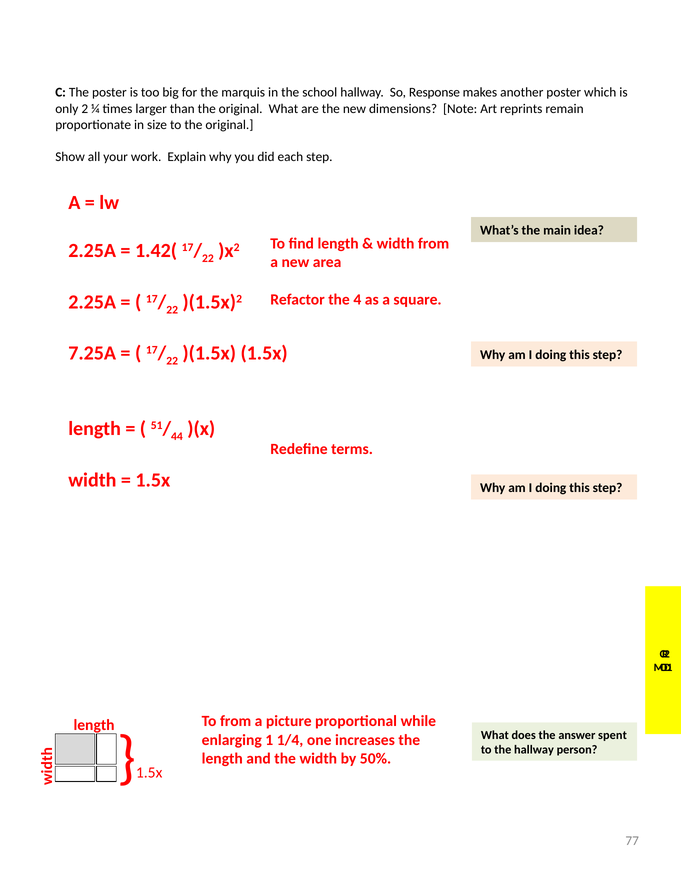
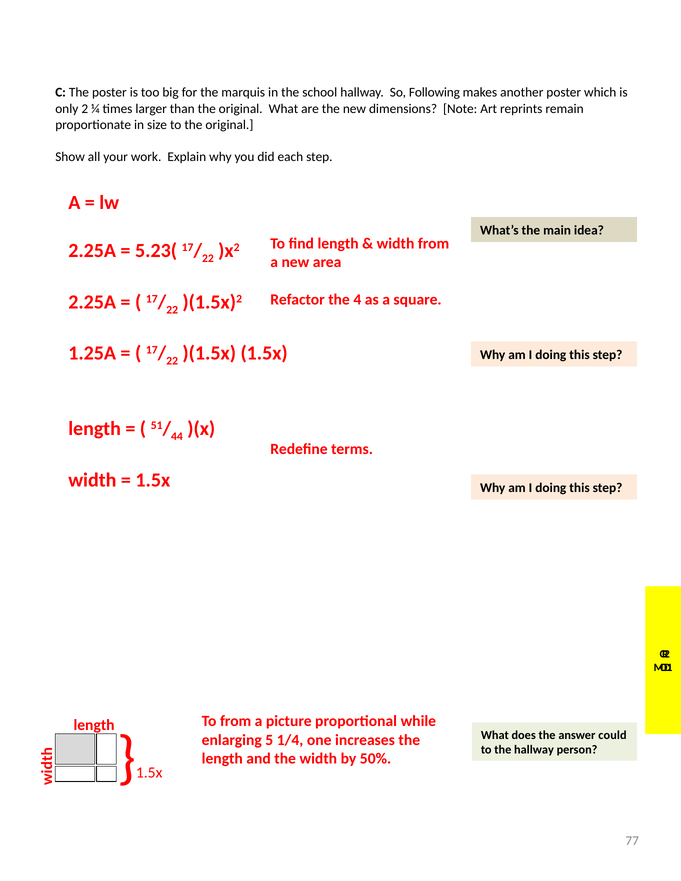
Response: Response -> Following
1.42(: 1.42( -> 5.23(
7.25A: 7.25A -> 1.25A
spent: spent -> could
enlarging 1: 1 -> 5
